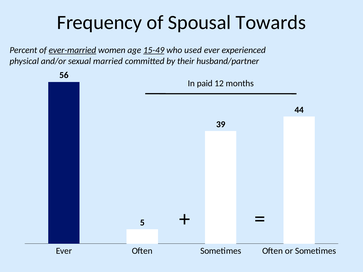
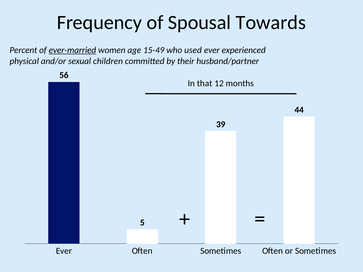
15-49 underline: present -> none
married: married -> children
paid: paid -> that
